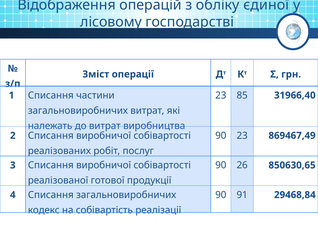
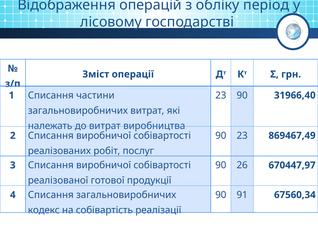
єдиної: єдиної -> період
23 85: 85 -> 90
850630,65: 850630,65 -> 670447,97
29468,84: 29468,84 -> 67560,34
